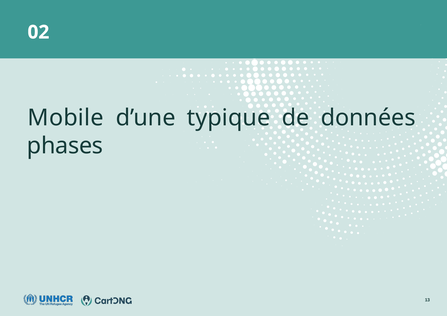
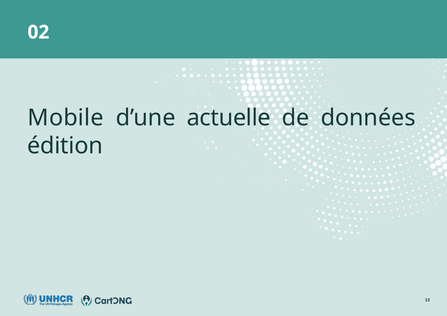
typique: typique -> actuelle
phases: phases -> édition
